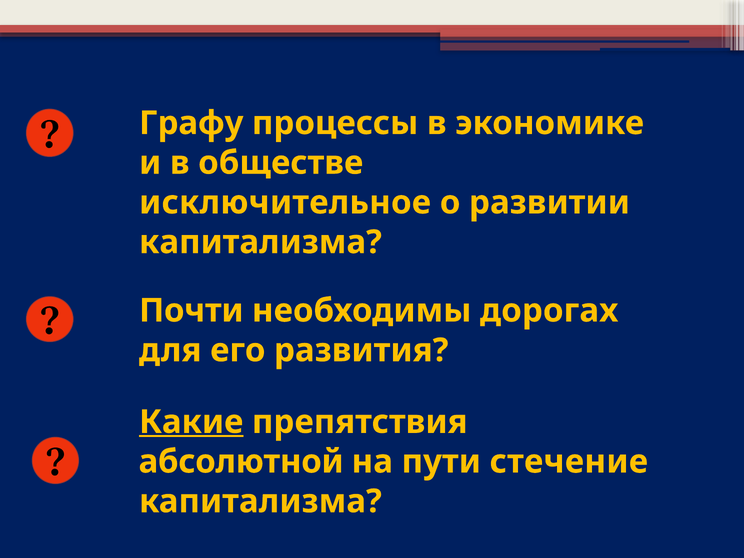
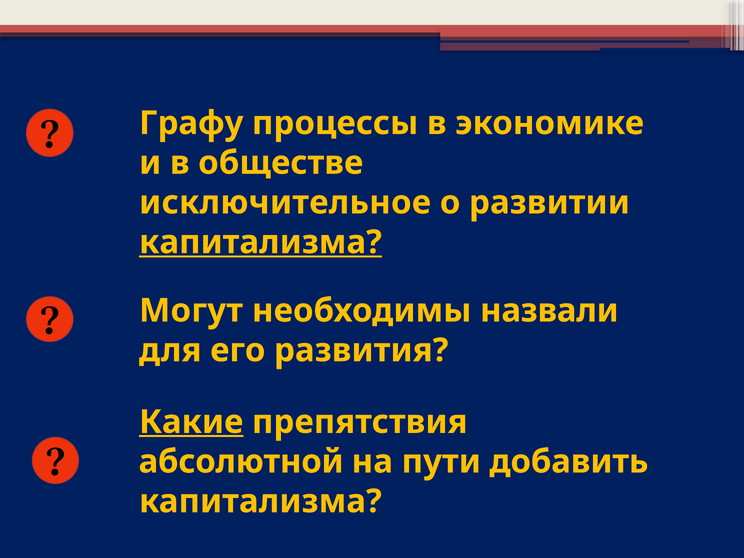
капитализма at (260, 242) underline: none -> present
Почти: Почти -> Могут
дорогах: дорогах -> назвали
стечение: стечение -> добавить
